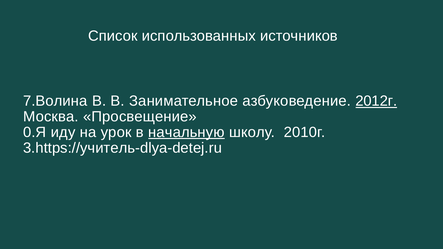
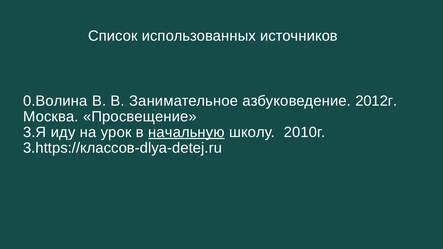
7.Волина: 7.Волина -> 0.Волина
2012г underline: present -> none
0.Я: 0.Я -> 3.Я
3.https://учитель-dlya-detej.ru: 3.https://учитель-dlya-detej.ru -> 3.https://классов-dlya-detej.ru
